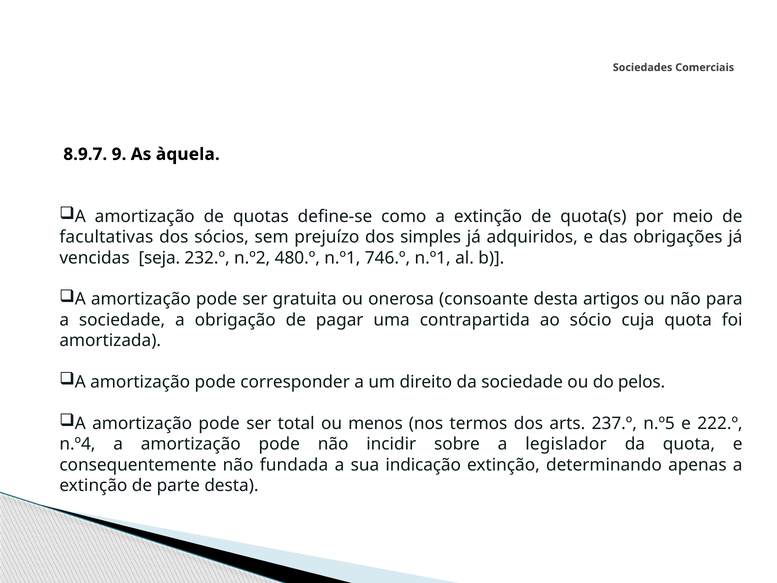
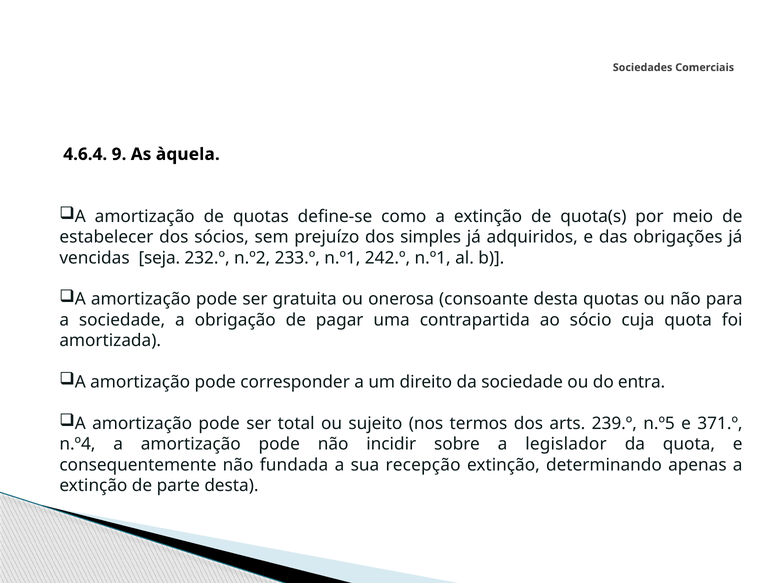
8.9.7: 8.9.7 -> 4.6.4
facultativas: facultativas -> estabelecer
480.º: 480.º -> 233.º
746.º: 746.º -> 242.º
desta artigos: artigos -> quotas
pelos: pelos -> entra
menos: menos -> sujeito
237.º: 237.º -> 239.º
222.º: 222.º -> 371.º
indicação: indicação -> recepção
